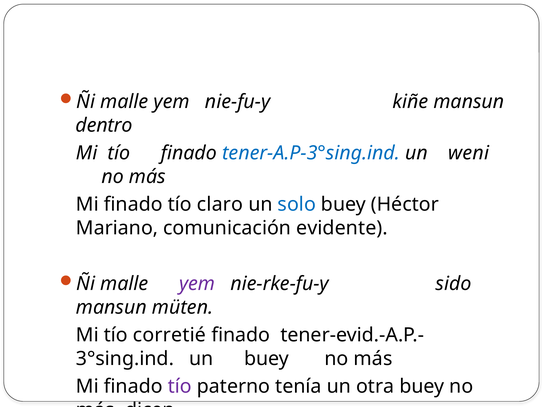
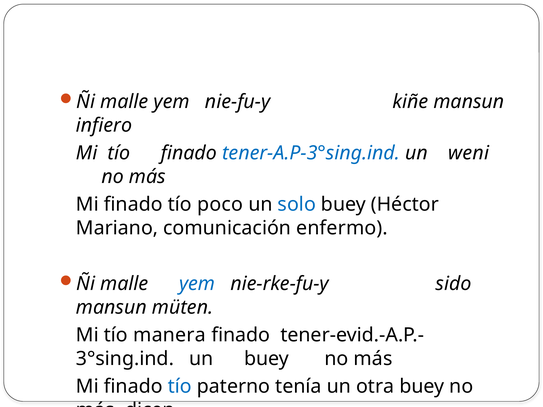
dentro: dentro -> infiero
claro: claro -> poco
evidente: evidente -> enfermo
yem at (197, 284) colour: purple -> blue
corretié: corretié -> manera
tío at (180, 387) colour: purple -> blue
